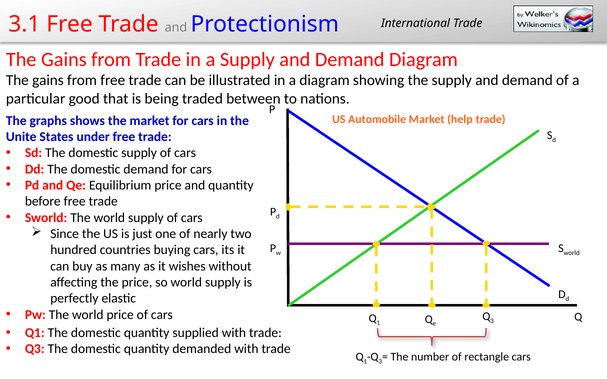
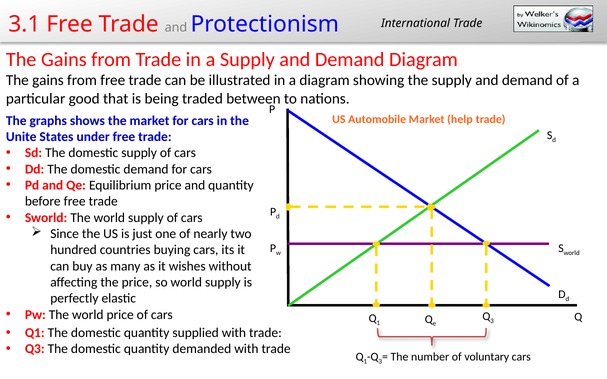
rectangle: rectangle -> voluntary
